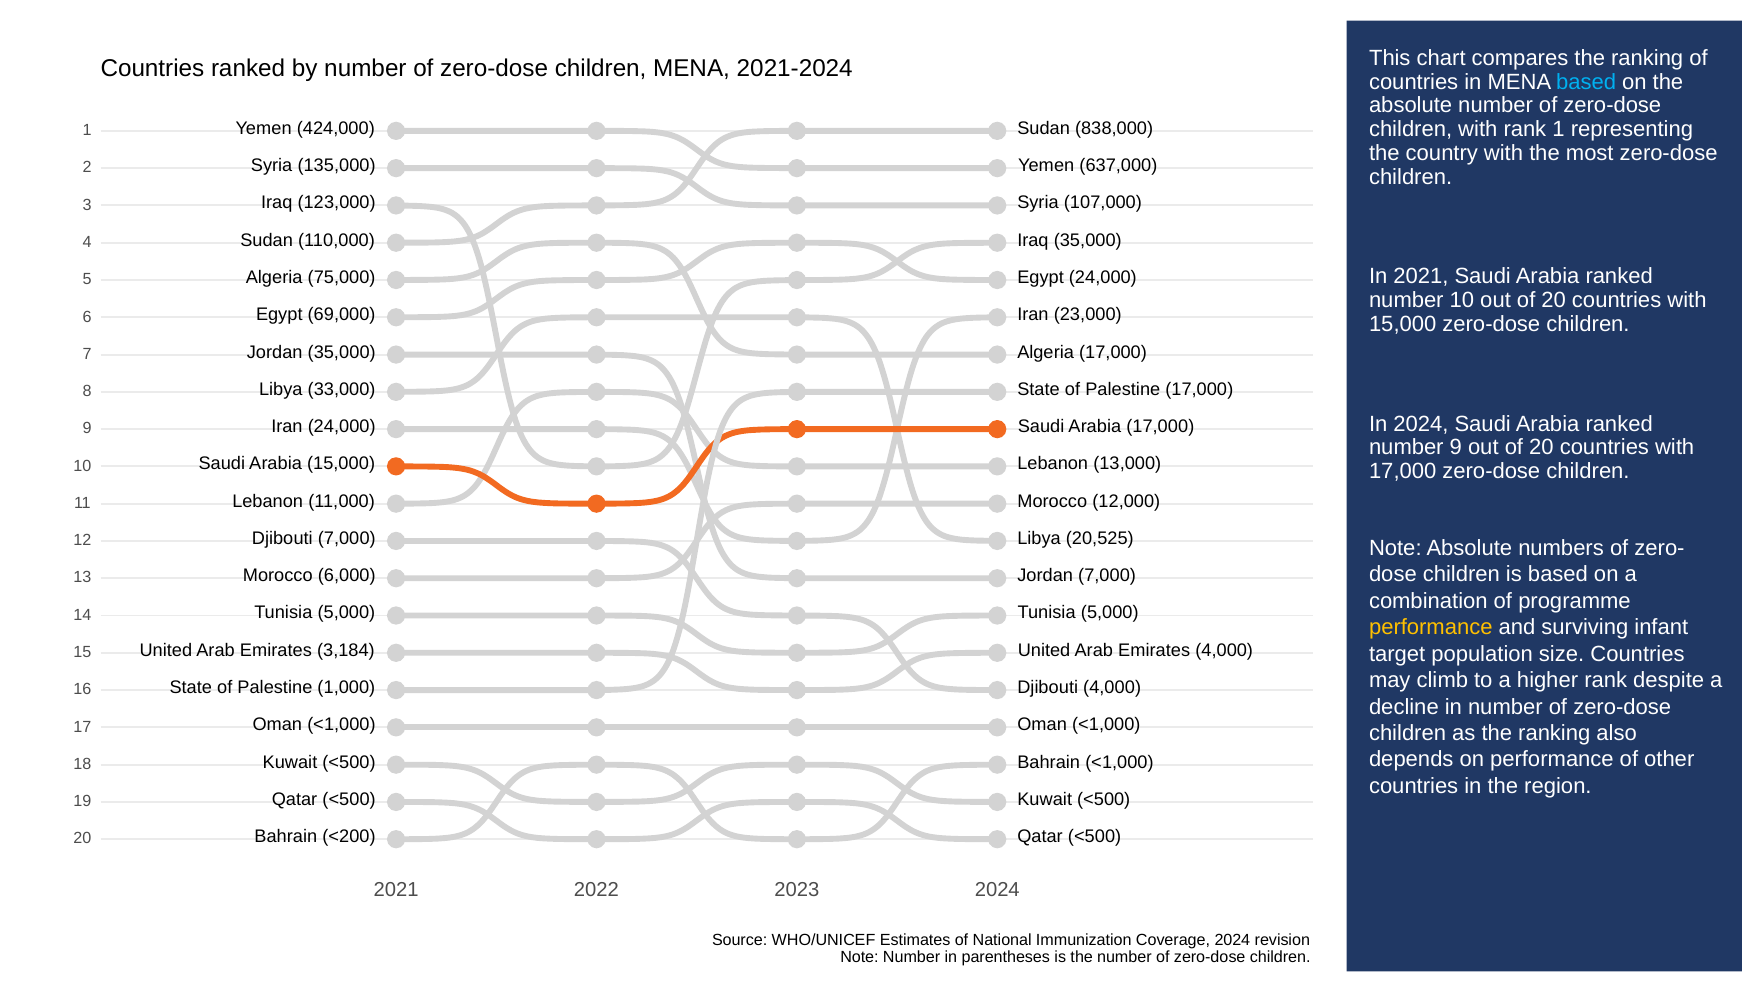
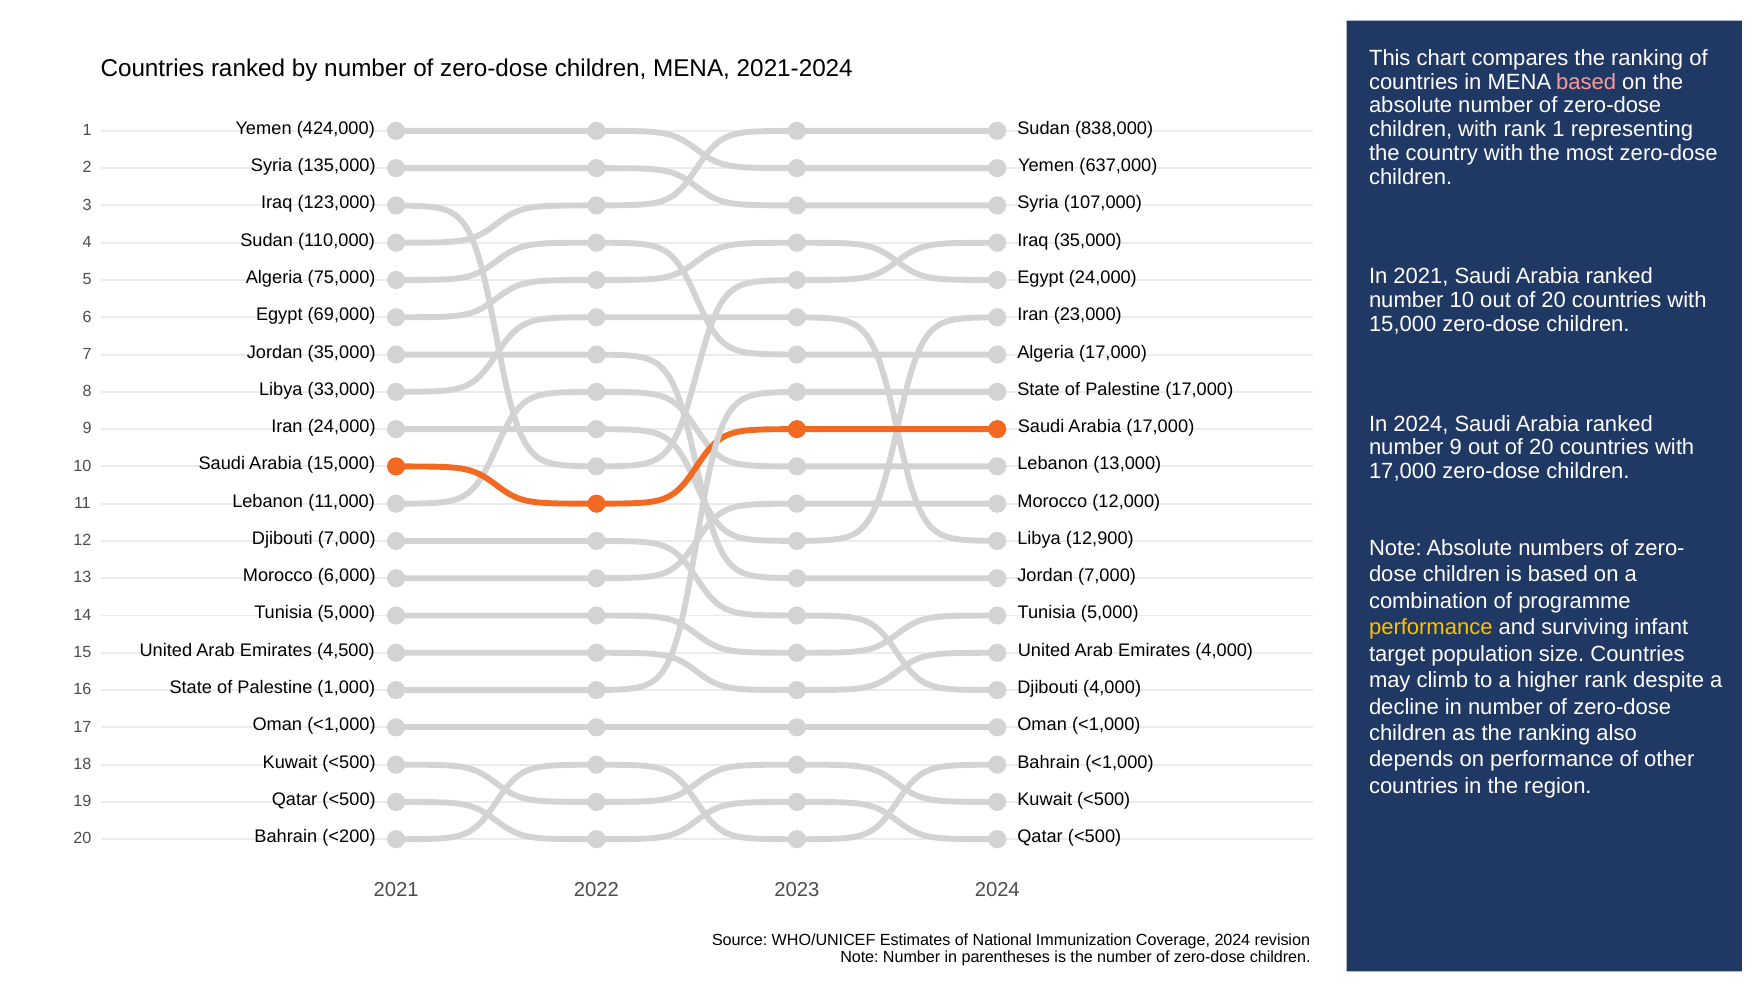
based at (1586, 82) colour: light blue -> pink
20,525: 20,525 -> 12,900
3,184: 3,184 -> 4,500
